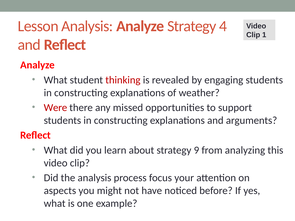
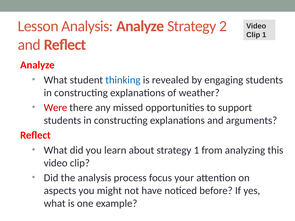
4: 4 -> 2
thinking colour: red -> blue
strategy 9: 9 -> 1
